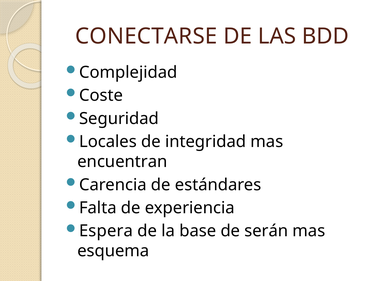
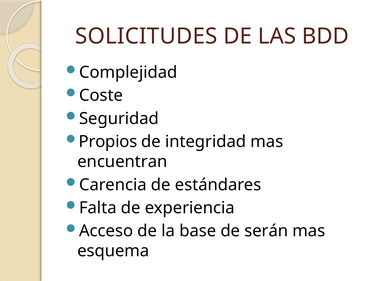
CONECTARSE: CONECTARSE -> SOLICITUDES
Locales: Locales -> Propios
Espera: Espera -> Acceso
